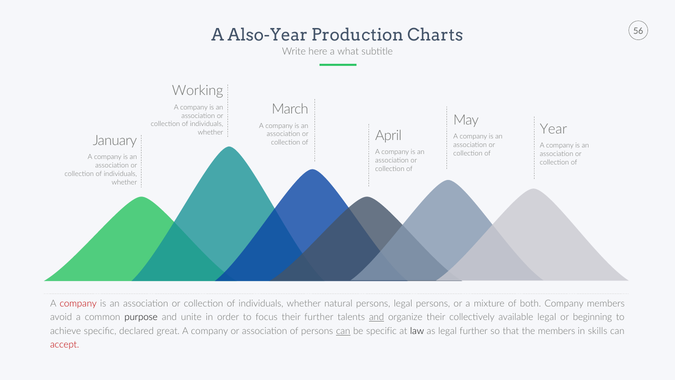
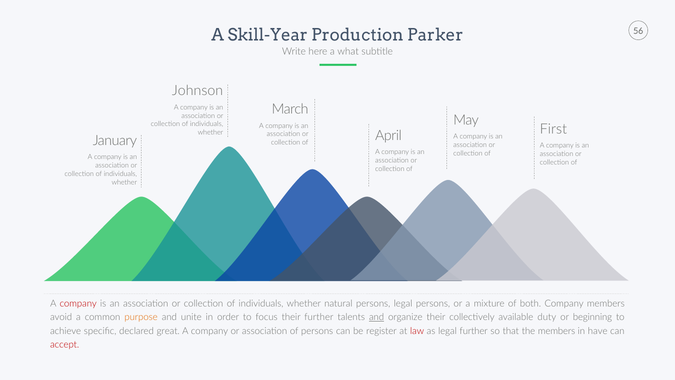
Also-Year: Also-Year -> Skill-Year
Charts: Charts -> Parker
Working: Working -> Johnson
Year: Year -> First
purpose colour: black -> orange
available legal: legal -> duty
can at (343, 331) underline: present -> none
be specific: specific -> register
law colour: black -> red
skills: skills -> have
